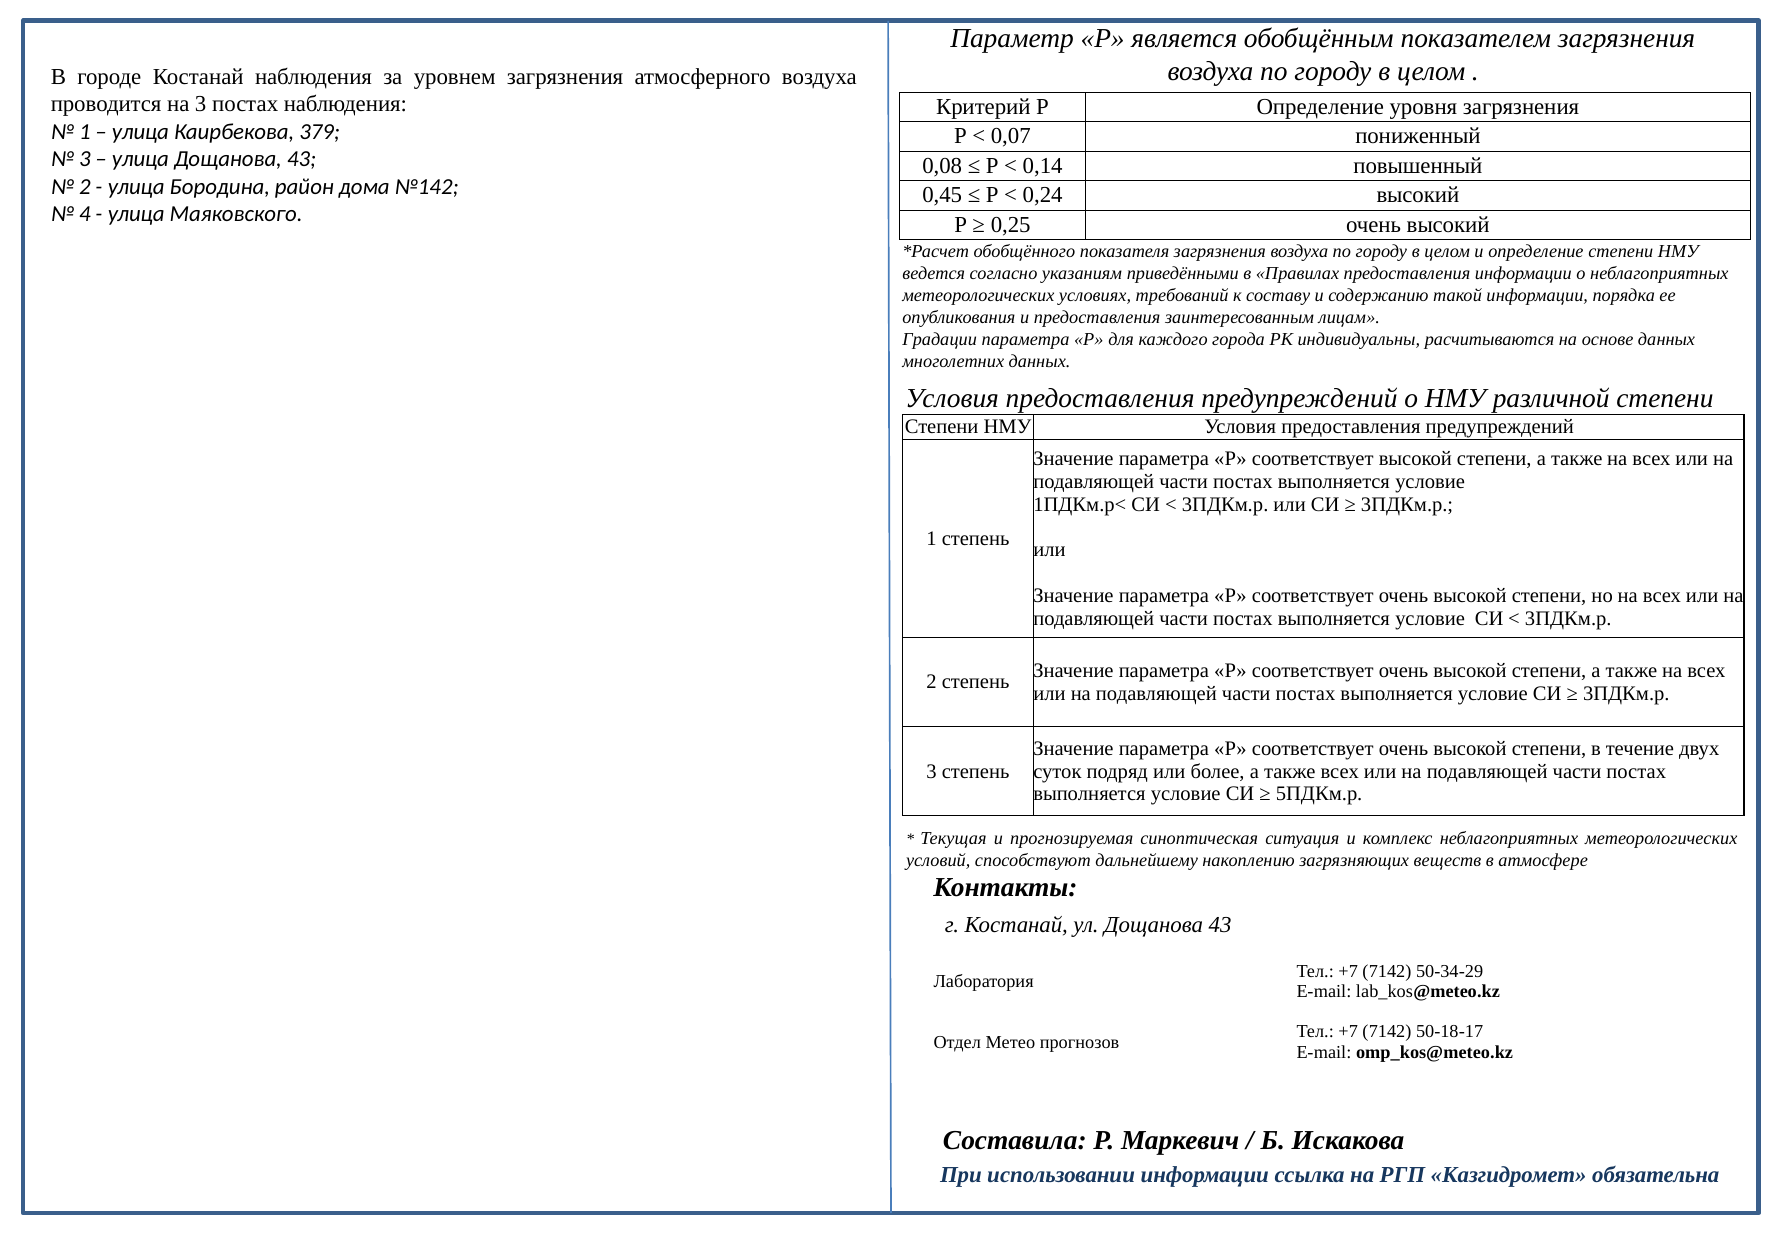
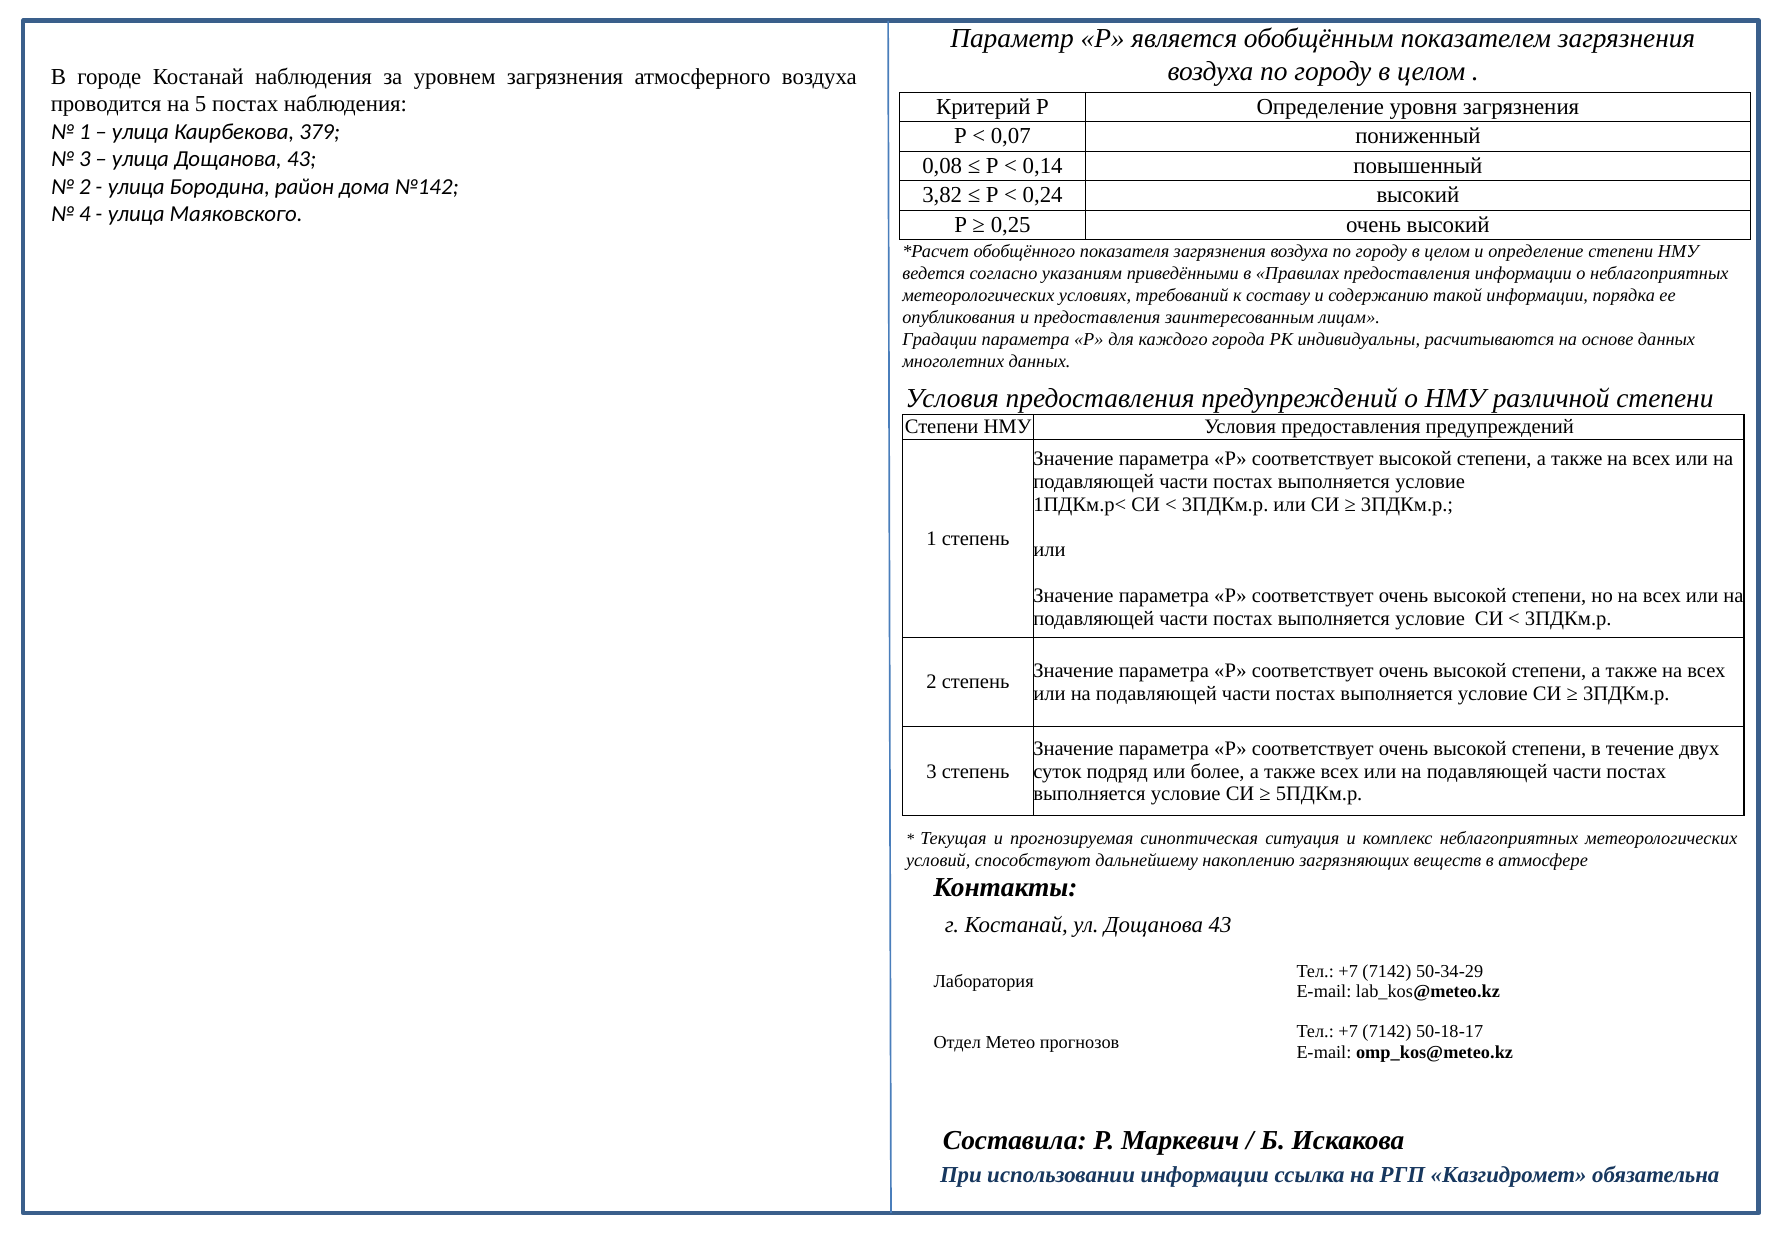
на 3: 3 -> 5
0,45: 0,45 -> 3,82
